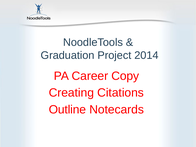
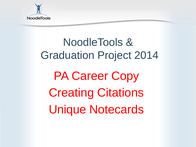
Outline: Outline -> Unique
